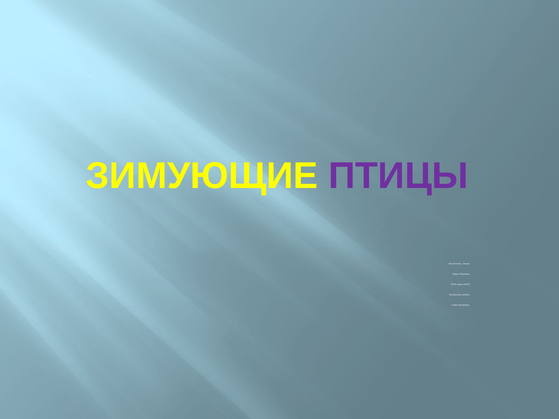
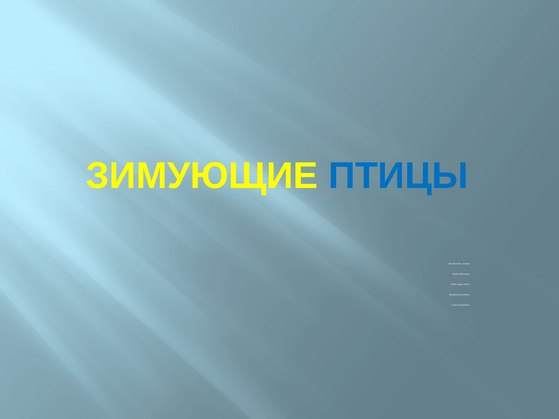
ПТИЦЫ colour: purple -> blue
